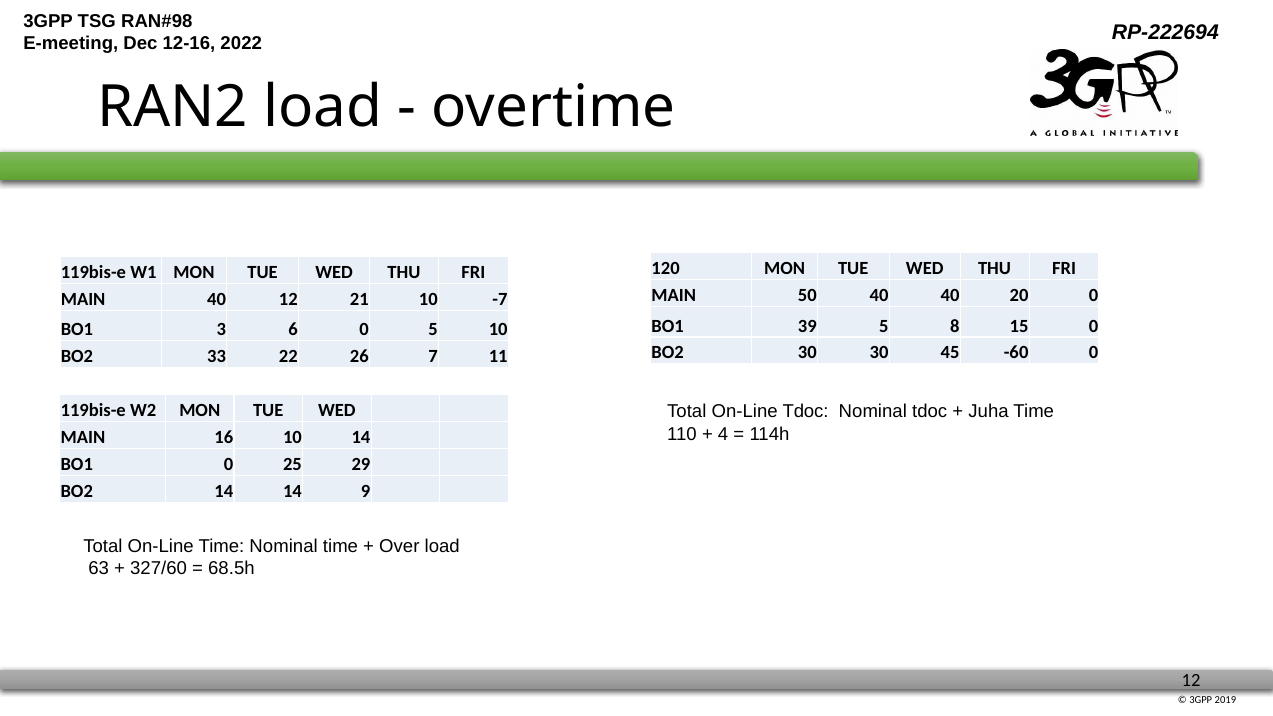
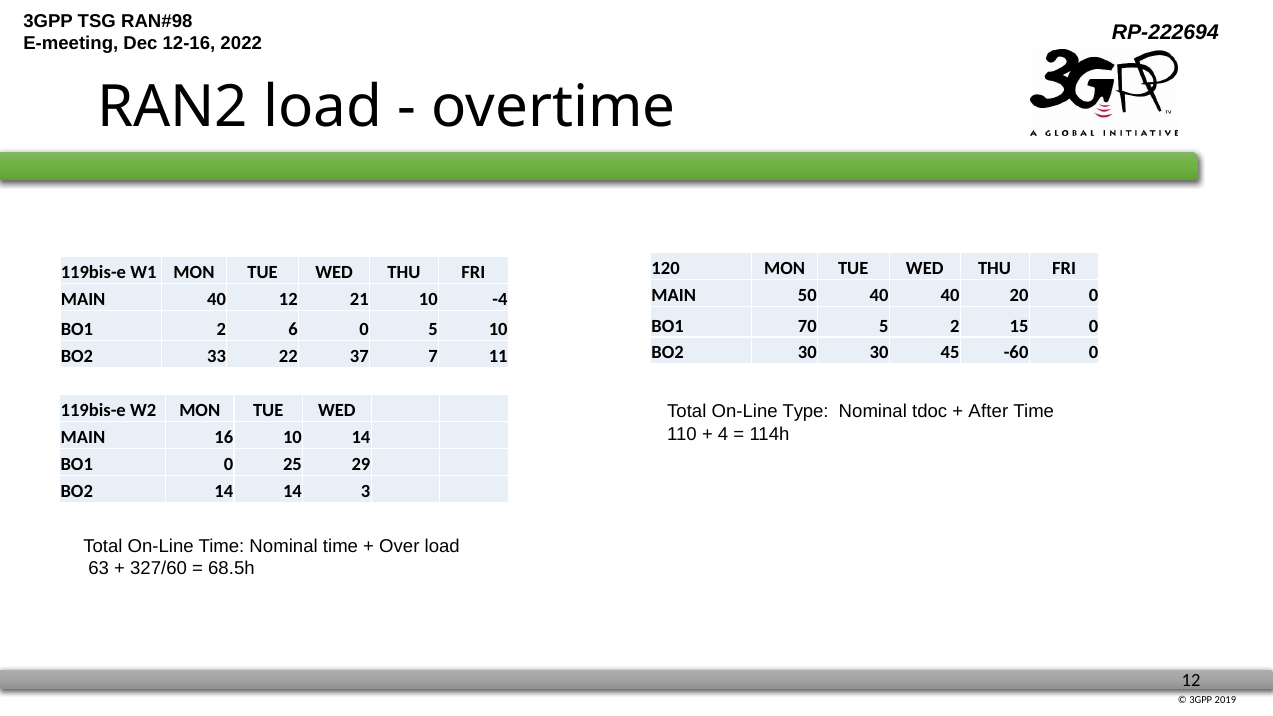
-7: -7 -> -4
39: 39 -> 70
5 8: 8 -> 2
BO1 3: 3 -> 2
26: 26 -> 37
On-Line Tdoc: Tdoc -> Type
Juha: Juha -> After
9: 9 -> 3
